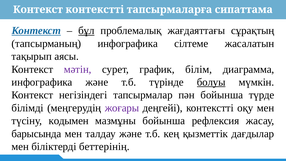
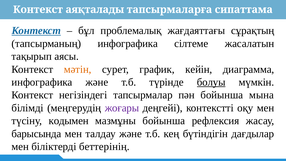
Контекст контекстті: контекстті -> аяқталады
бұл underline: present -> none
мәтін colour: purple -> orange
білім: білім -> кейін
түрде: түрде -> мына
қызметтік: қызметтік -> бүтіндігін
